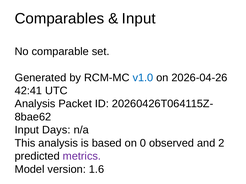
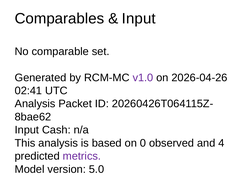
v1.0 colour: blue -> purple
42:41: 42:41 -> 02:41
Days: Days -> Cash
2: 2 -> 4
1.6: 1.6 -> 5.0
